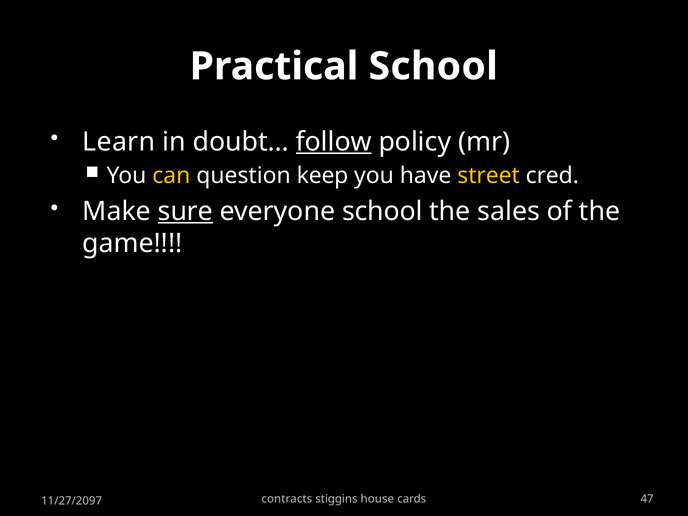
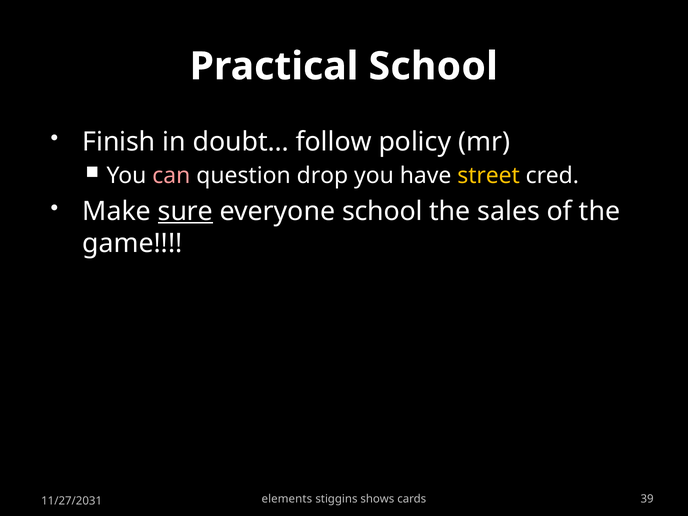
Learn: Learn -> Finish
follow underline: present -> none
can colour: yellow -> pink
keep: keep -> drop
contracts: contracts -> elements
house: house -> shows
47: 47 -> 39
11/27/2097: 11/27/2097 -> 11/27/2031
